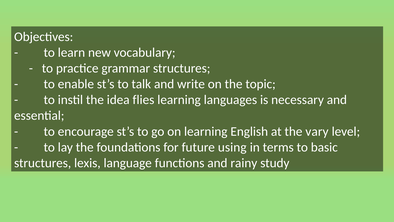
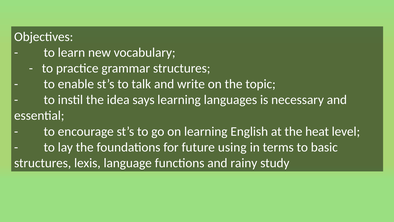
flies: flies -> says
vary: vary -> heat
